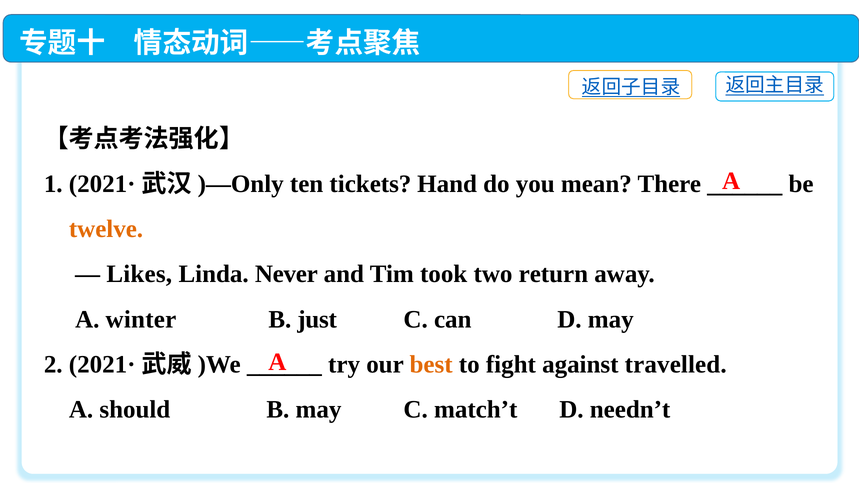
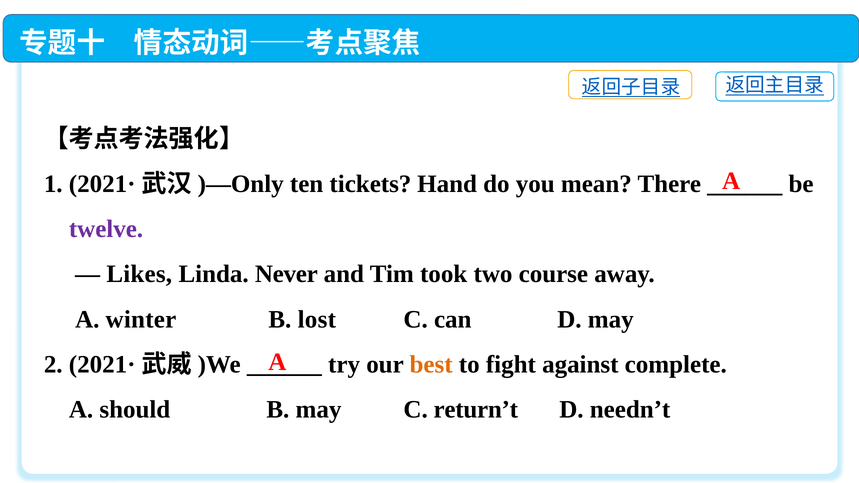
twelve colour: orange -> purple
return: return -> course
just: just -> lost
travelled: travelled -> complete
match’t: match’t -> return’t
